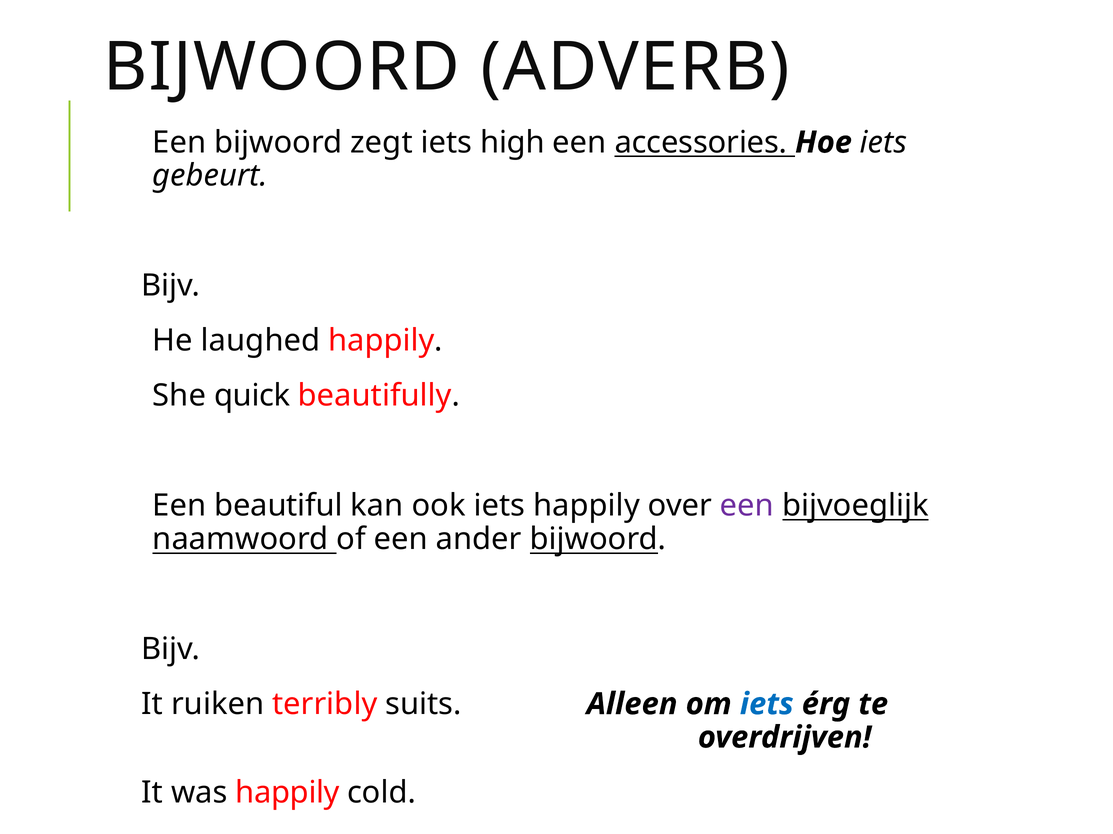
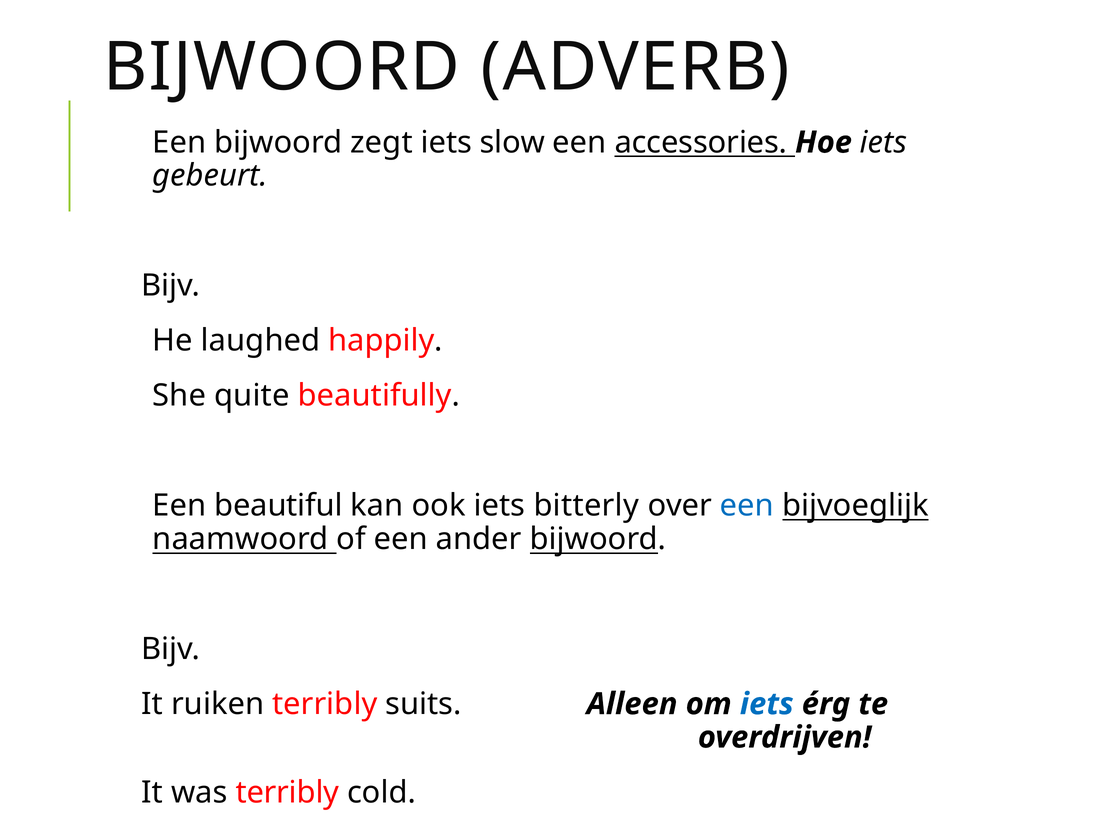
high: high -> slow
quick: quick -> quite
iets happily: happily -> bitterly
een at (747, 506) colour: purple -> blue
was happily: happily -> terribly
